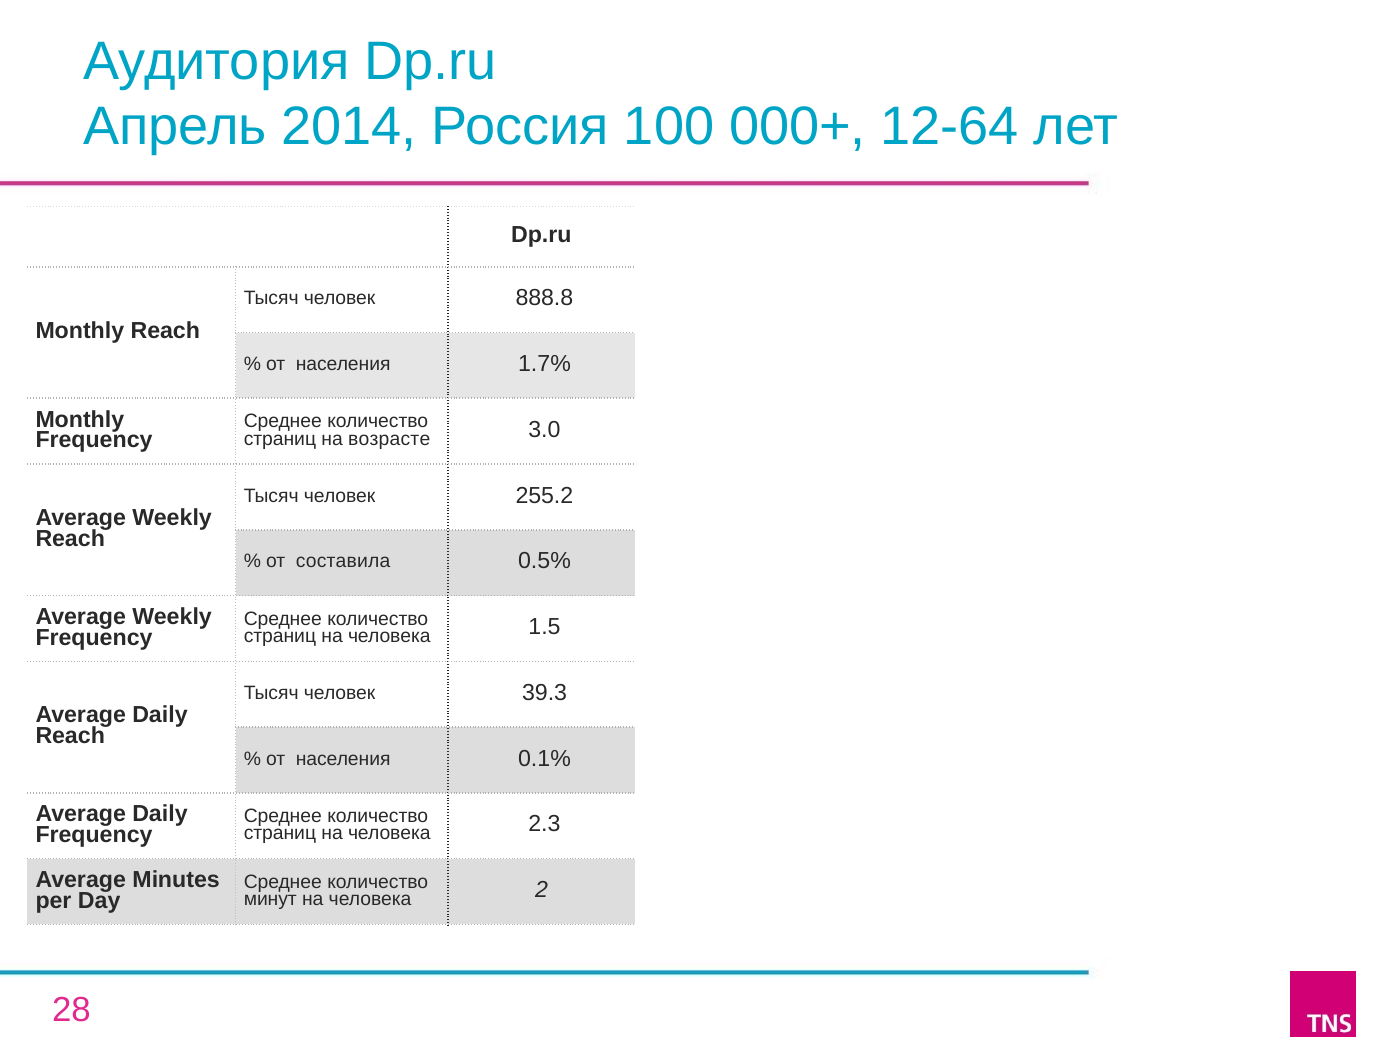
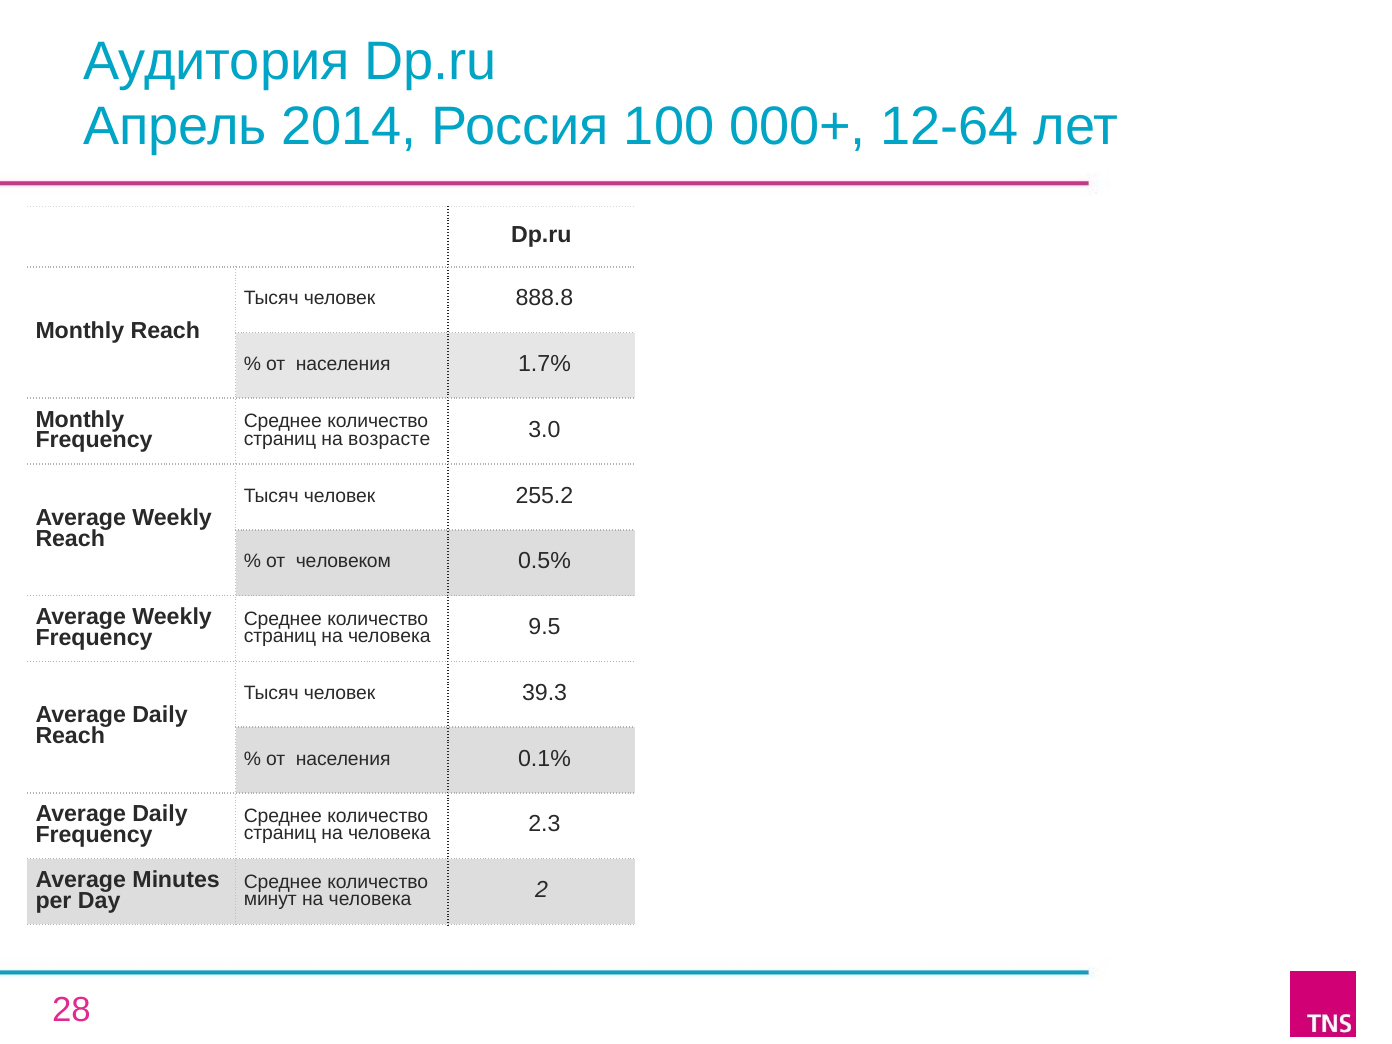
составила: составила -> человеком
1.5: 1.5 -> 9.5
